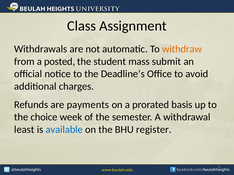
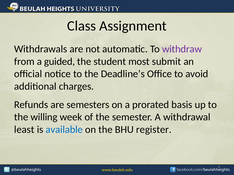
withdraw colour: orange -> purple
posted: posted -> guided
mass: mass -> most
payments: payments -> semesters
choice: choice -> willing
